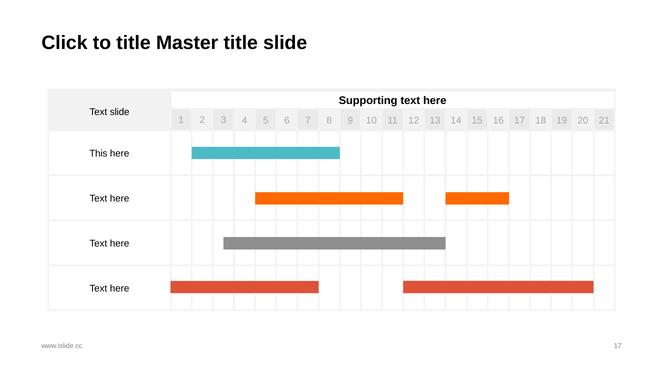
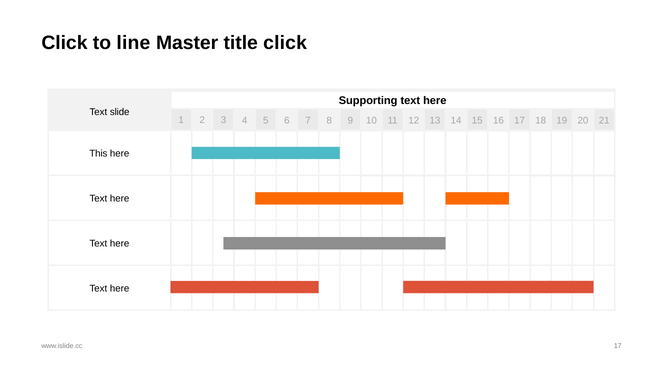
to title: title -> line
title slide: slide -> click
